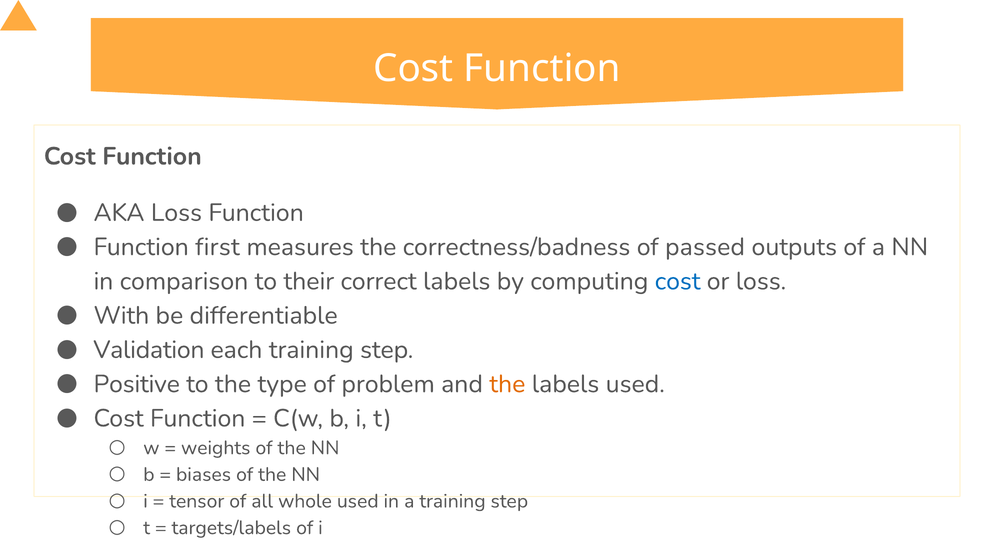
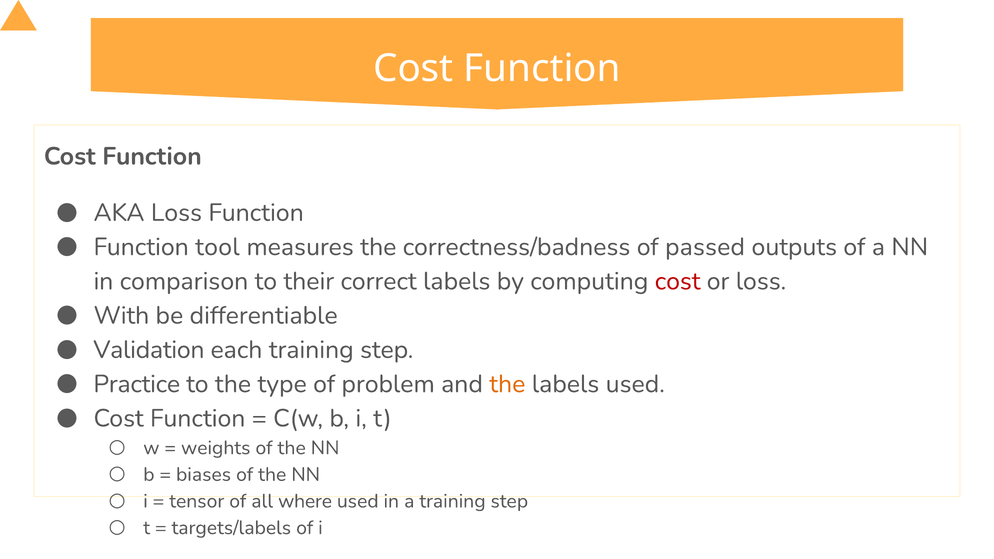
first: first -> tool
cost at (678, 281) colour: blue -> red
Positive: Positive -> Practice
whole: whole -> where
